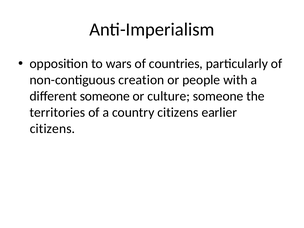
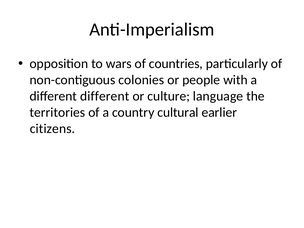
creation: creation -> colonies
different someone: someone -> different
culture someone: someone -> language
country citizens: citizens -> cultural
